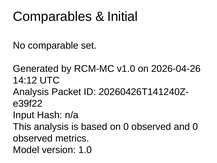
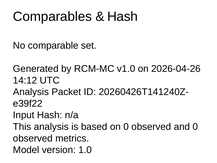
Initial at (122, 16): Initial -> Hash
